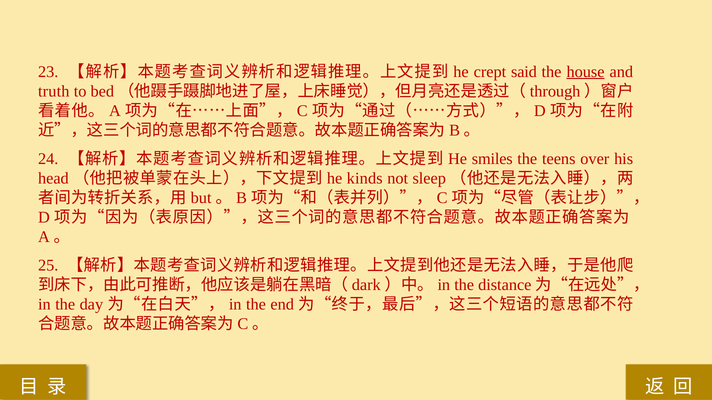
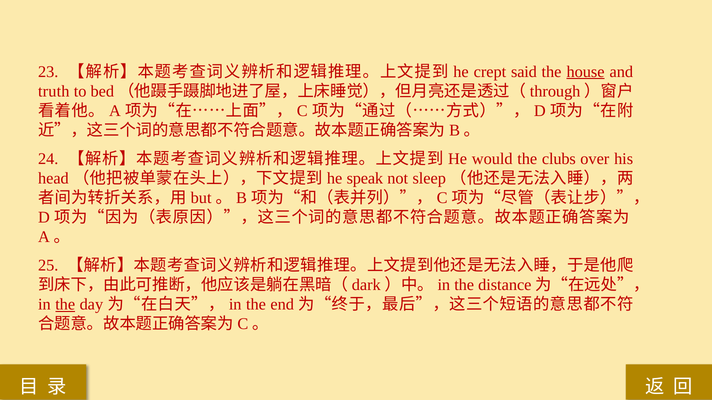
smiles: smiles -> would
teens: teens -> clubs
kinds: kinds -> speak
the at (65, 305) underline: none -> present
